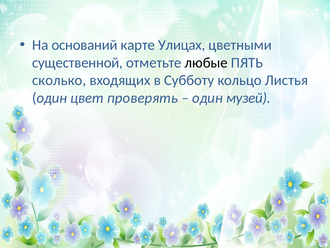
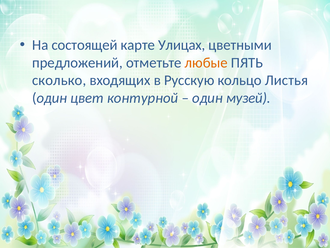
оснований: оснований -> состоящей
существенной: существенной -> предложений
любые colour: black -> orange
Субботу: Субботу -> Русскую
проверять: проверять -> контурной
